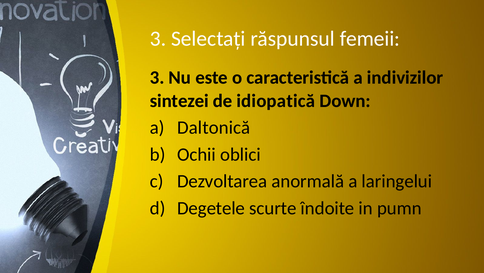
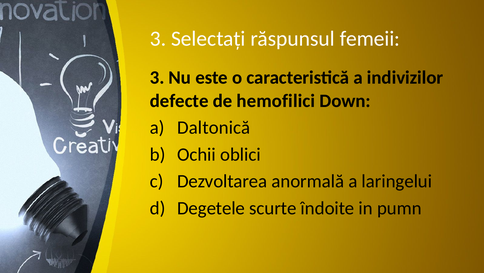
sintezei: sintezei -> defecte
idiopatică: idiopatică -> hemofilici
